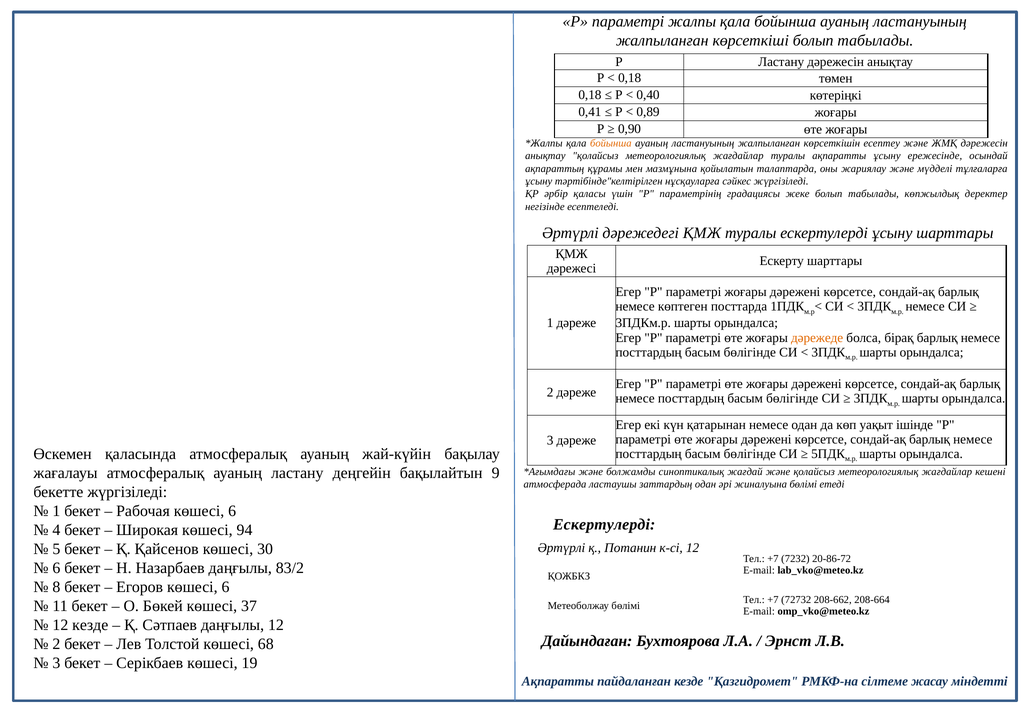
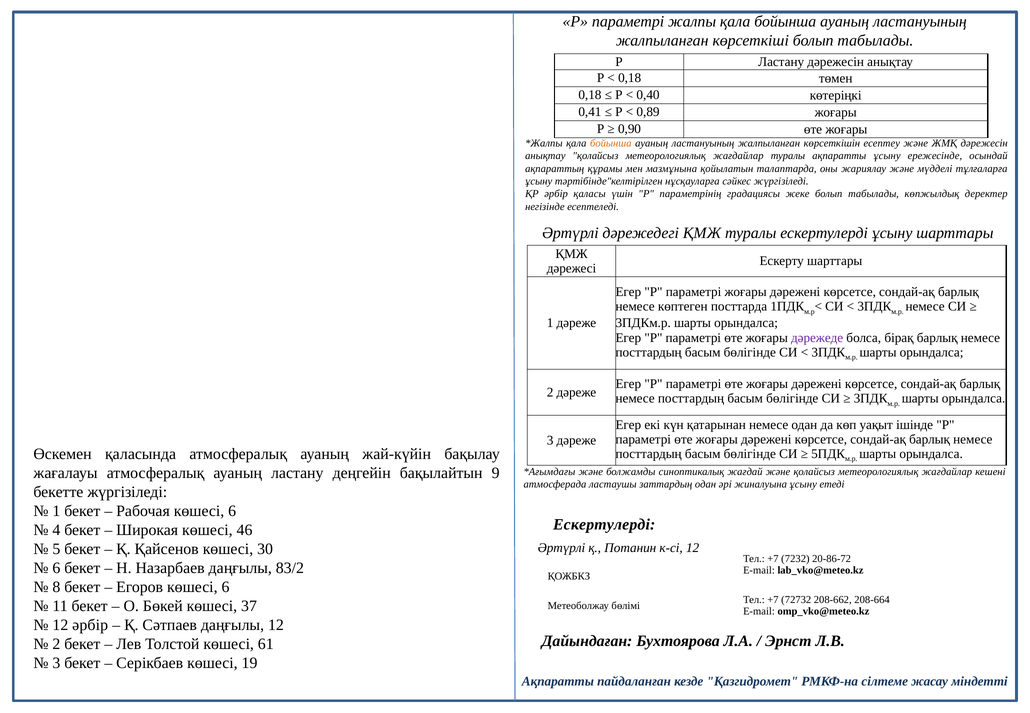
дәрежеде colour: orange -> purple
жиналуына бөлімі: бөлімі -> ұсыну
94: 94 -> 46
12 кезде: кезде -> әрбір
68: 68 -> 61
